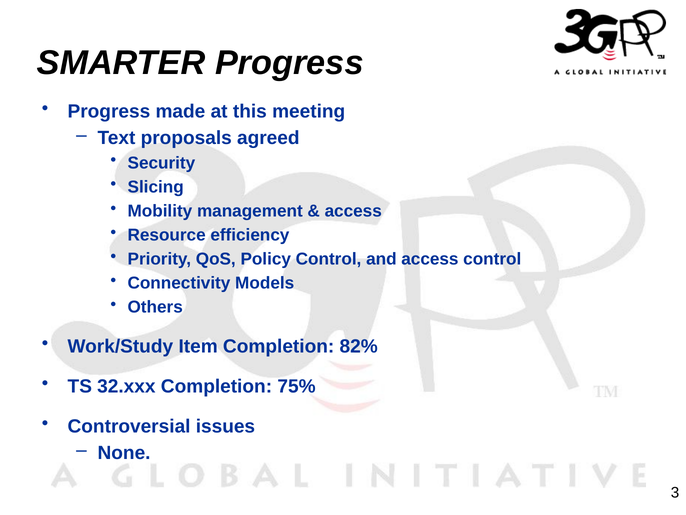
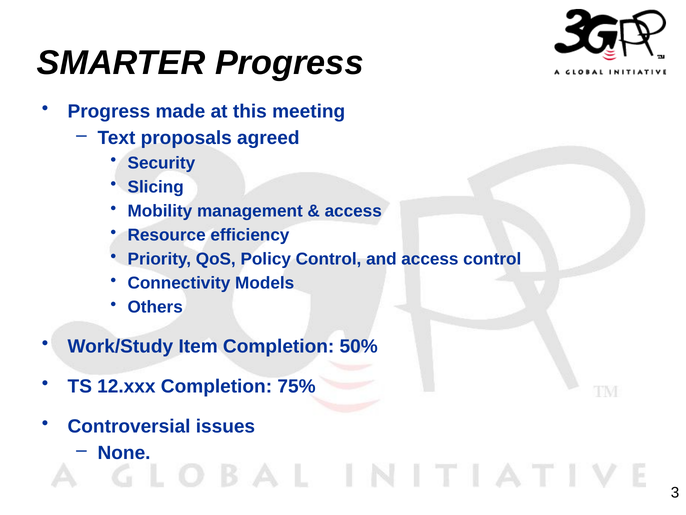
82%: 82% -> 50%
32.xxx: 32.xxx -> 12.xxx
